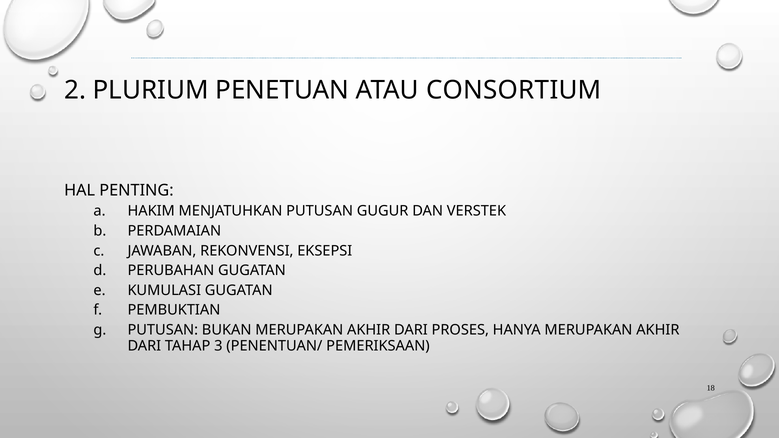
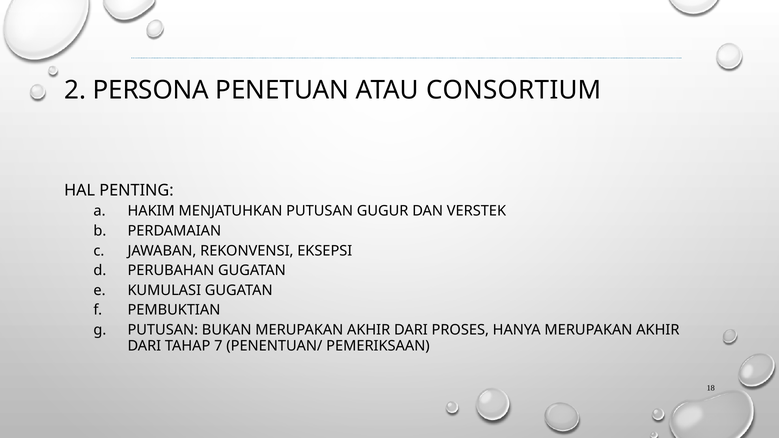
PLURIUM: PLURIUM -> PERSONA
3: 3 -> 7
